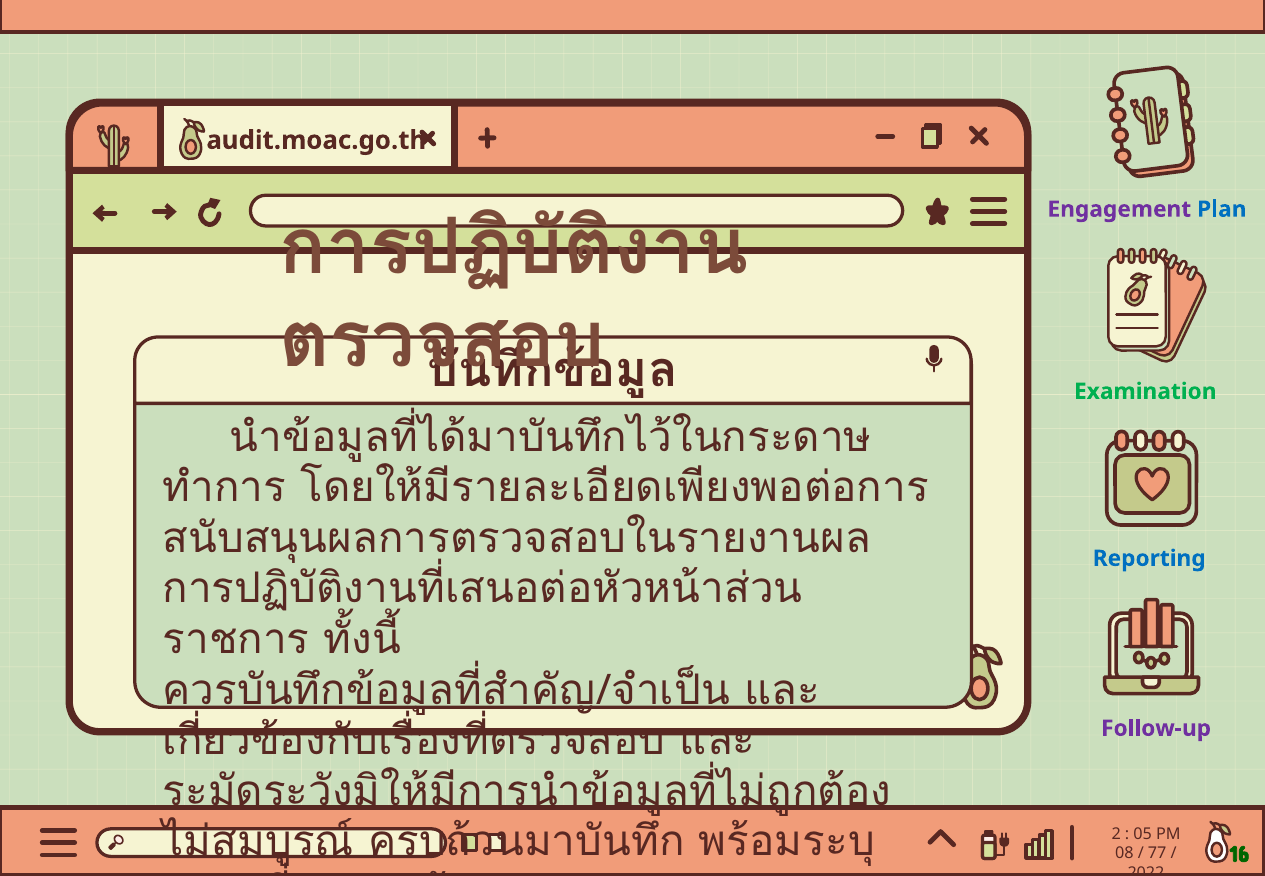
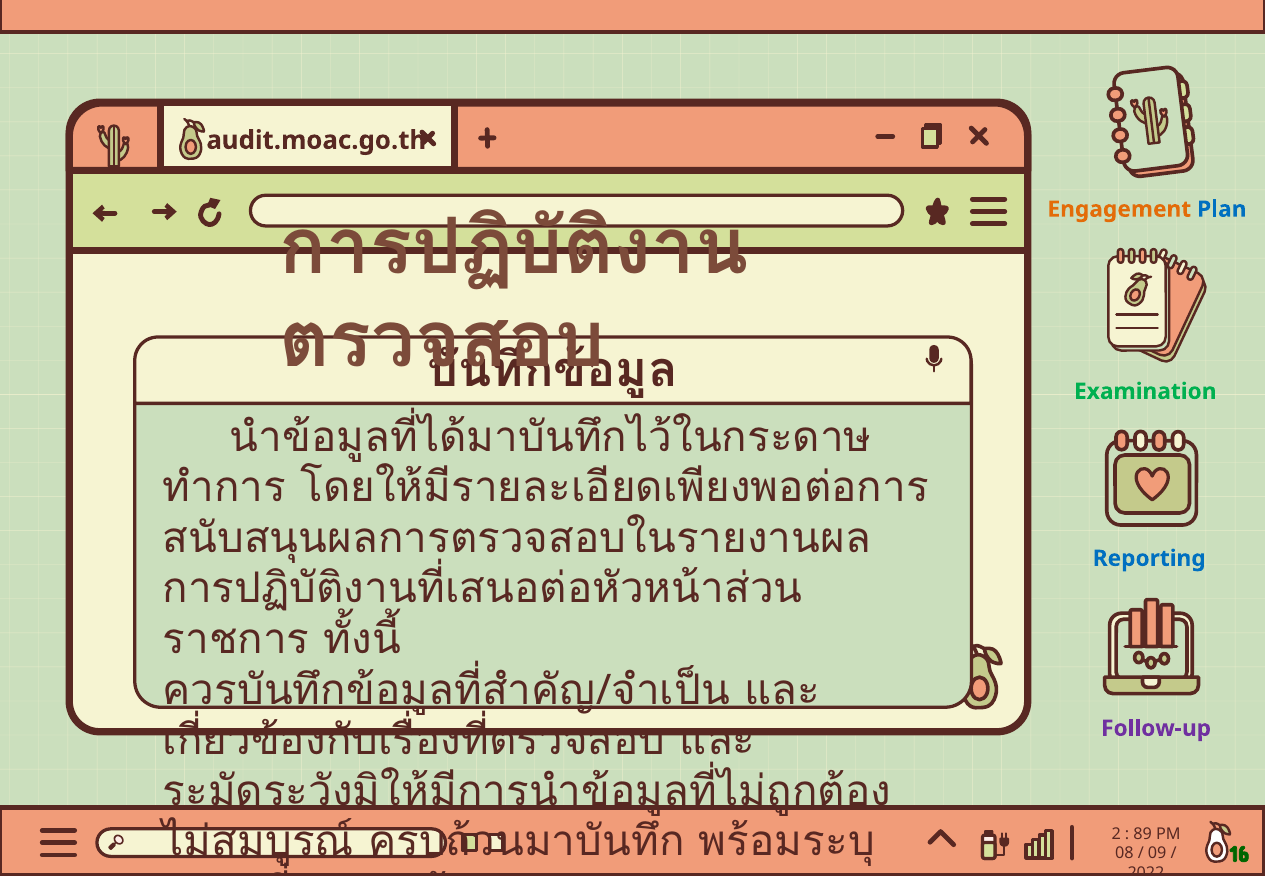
Engagement colour: purple -> orange
05: 05 -> 89
77: 77 -> 09
